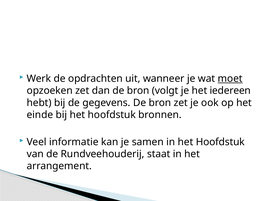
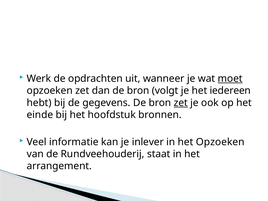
zet at (181, 103) underline: none -> present
samen: samen -> inlever
in het Hoofdstuk: Hoofdstuk -> Opzoeken
